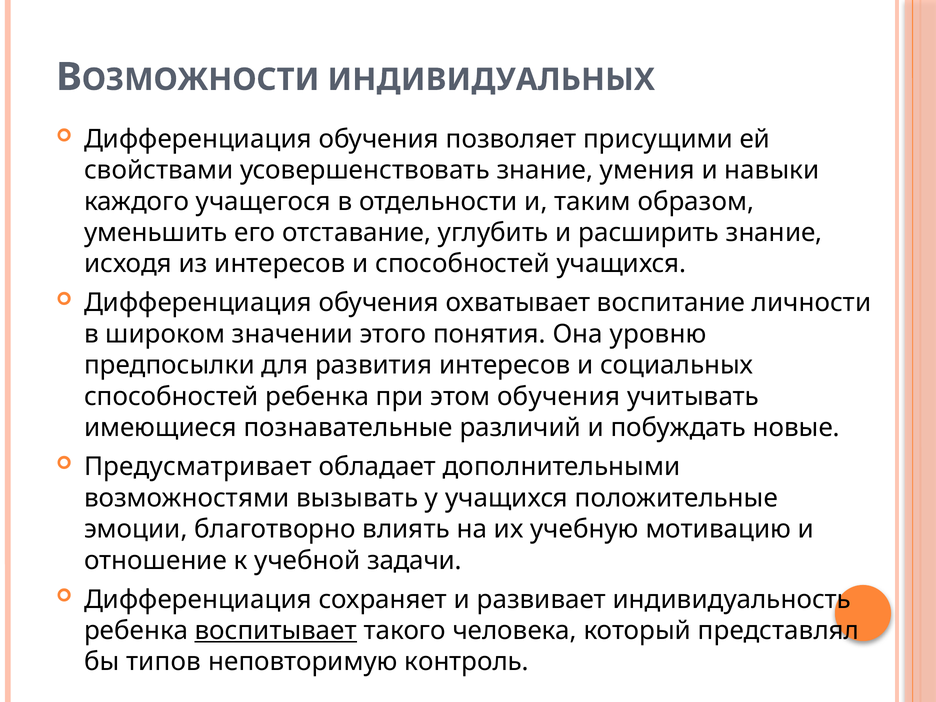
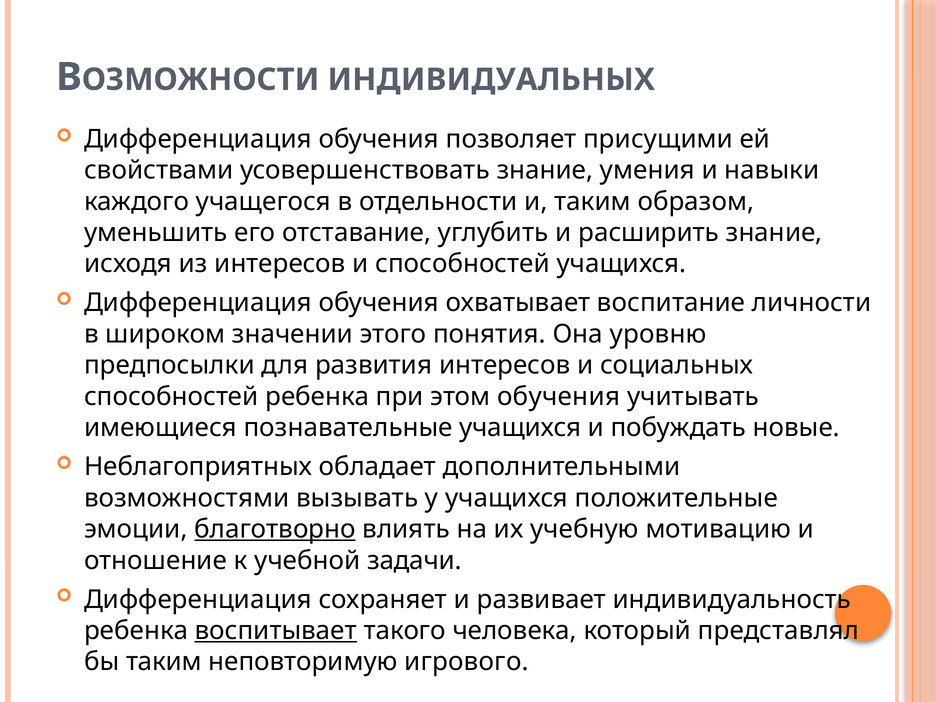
познавательные различий: различий -> учащихся
Предусматривает: Предусматривает -> Неблагоприятных
благотворно underline: none -> present
бы типов: типов -> таким
контроль: контроль -> игрового
